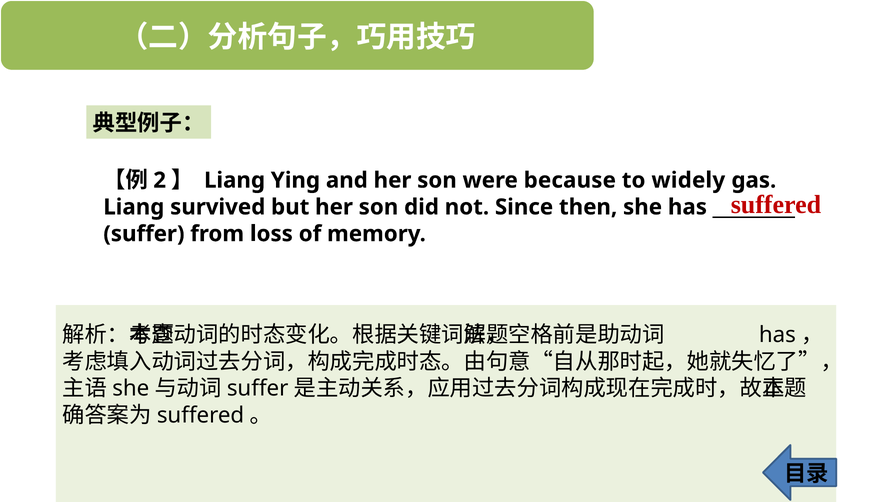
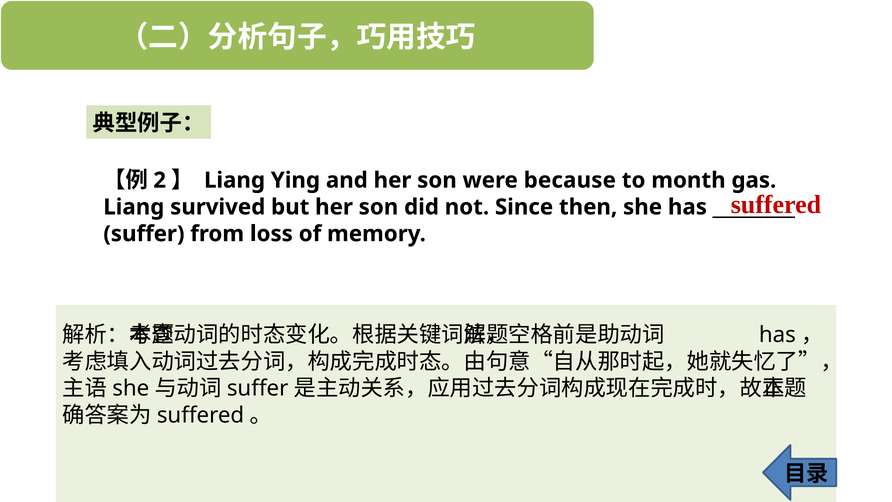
widely: widely -> month
